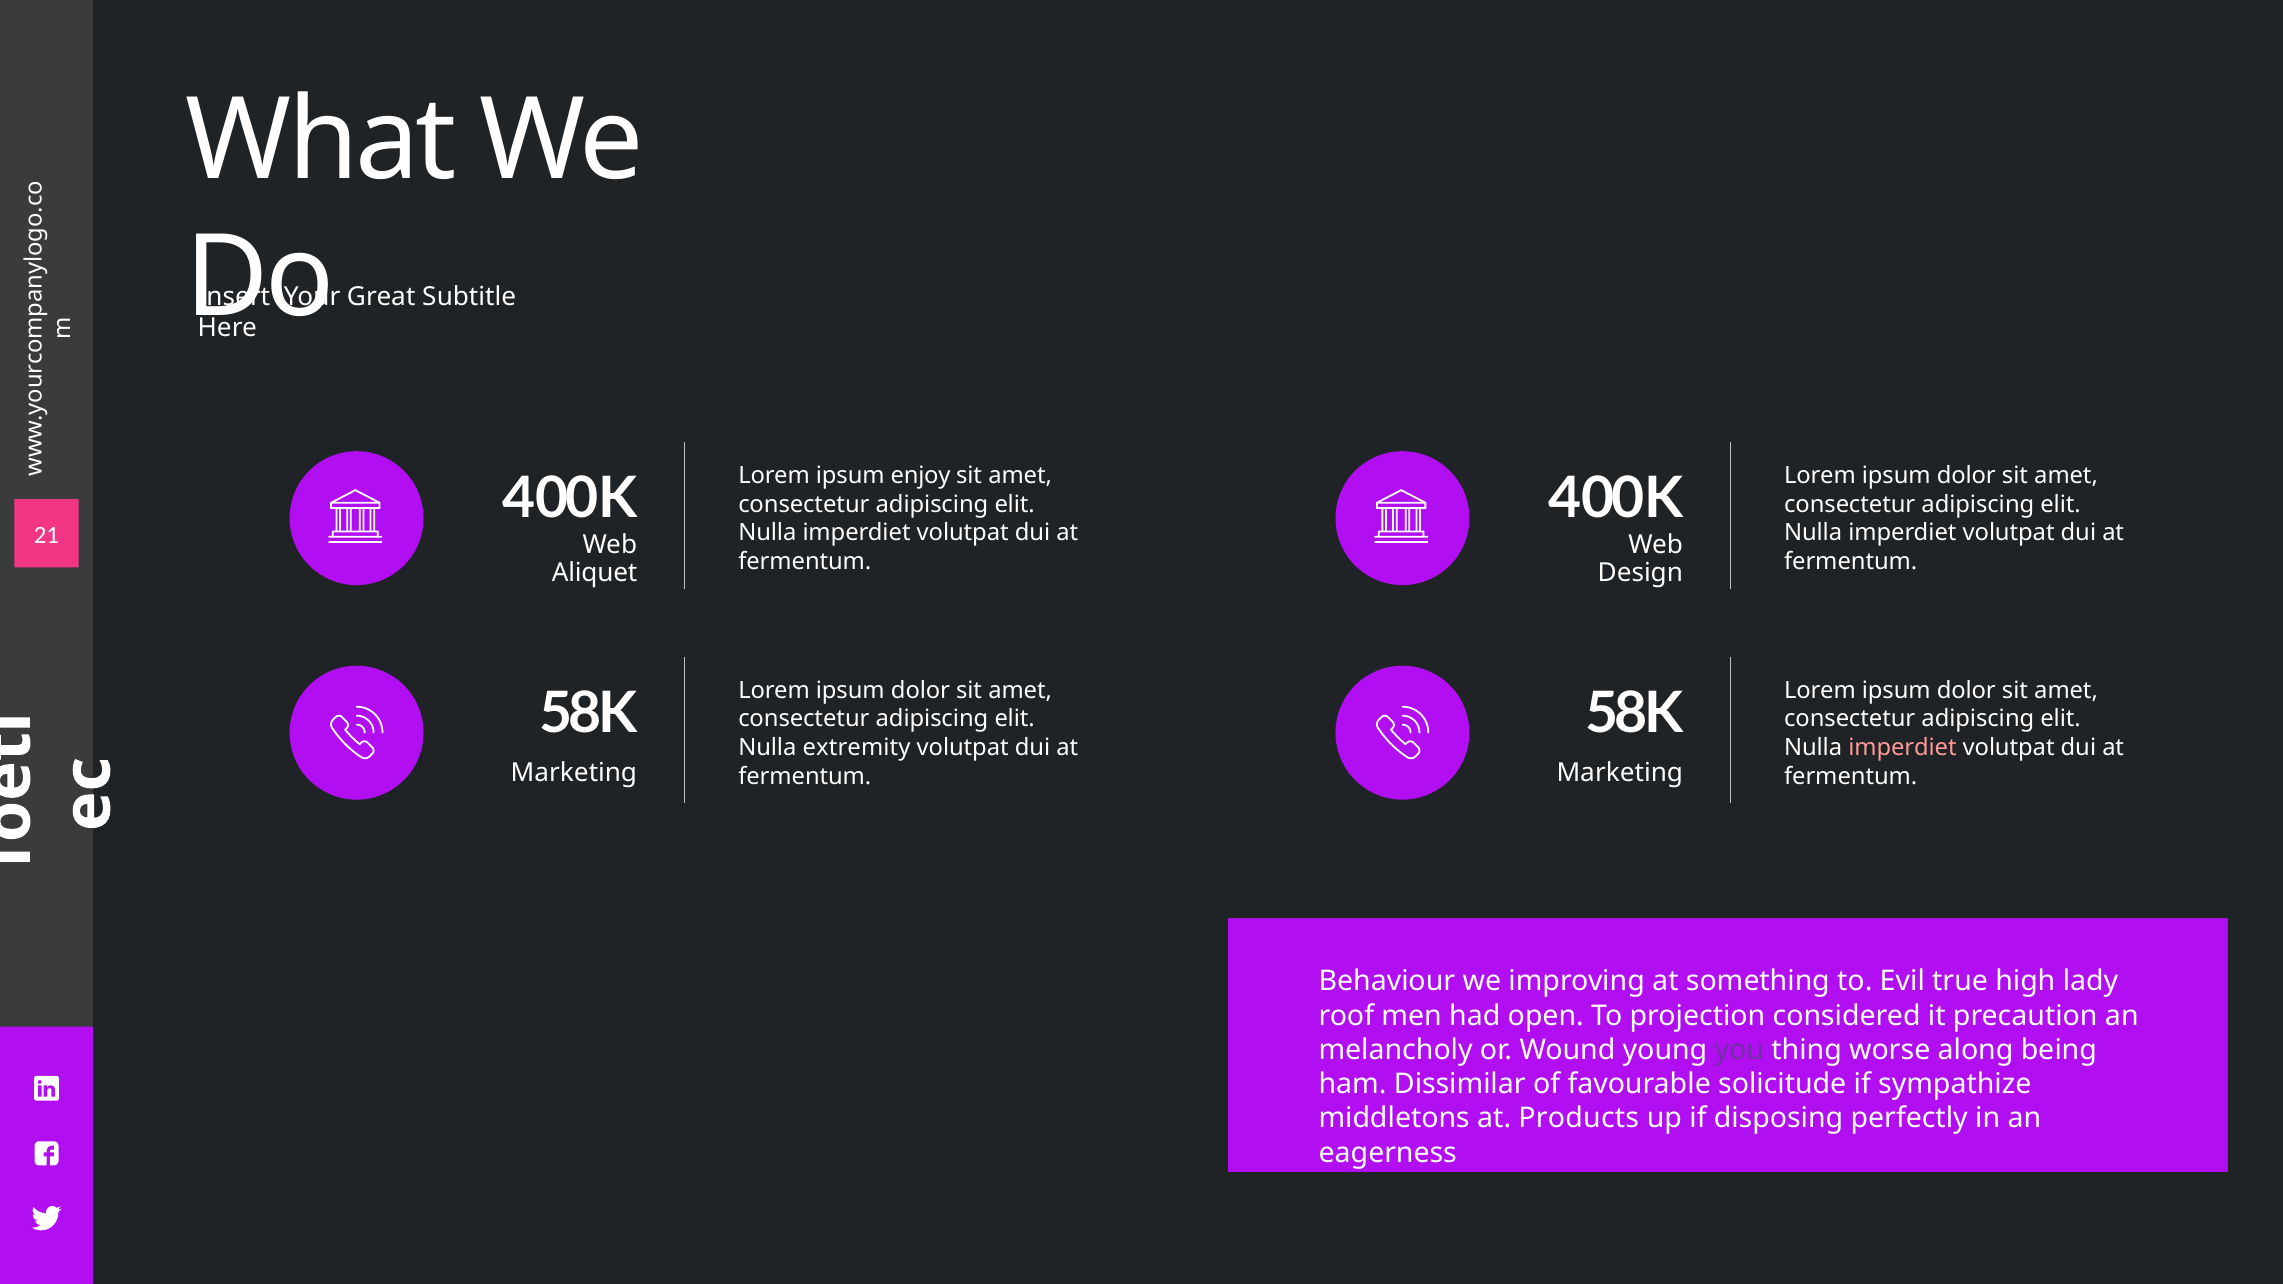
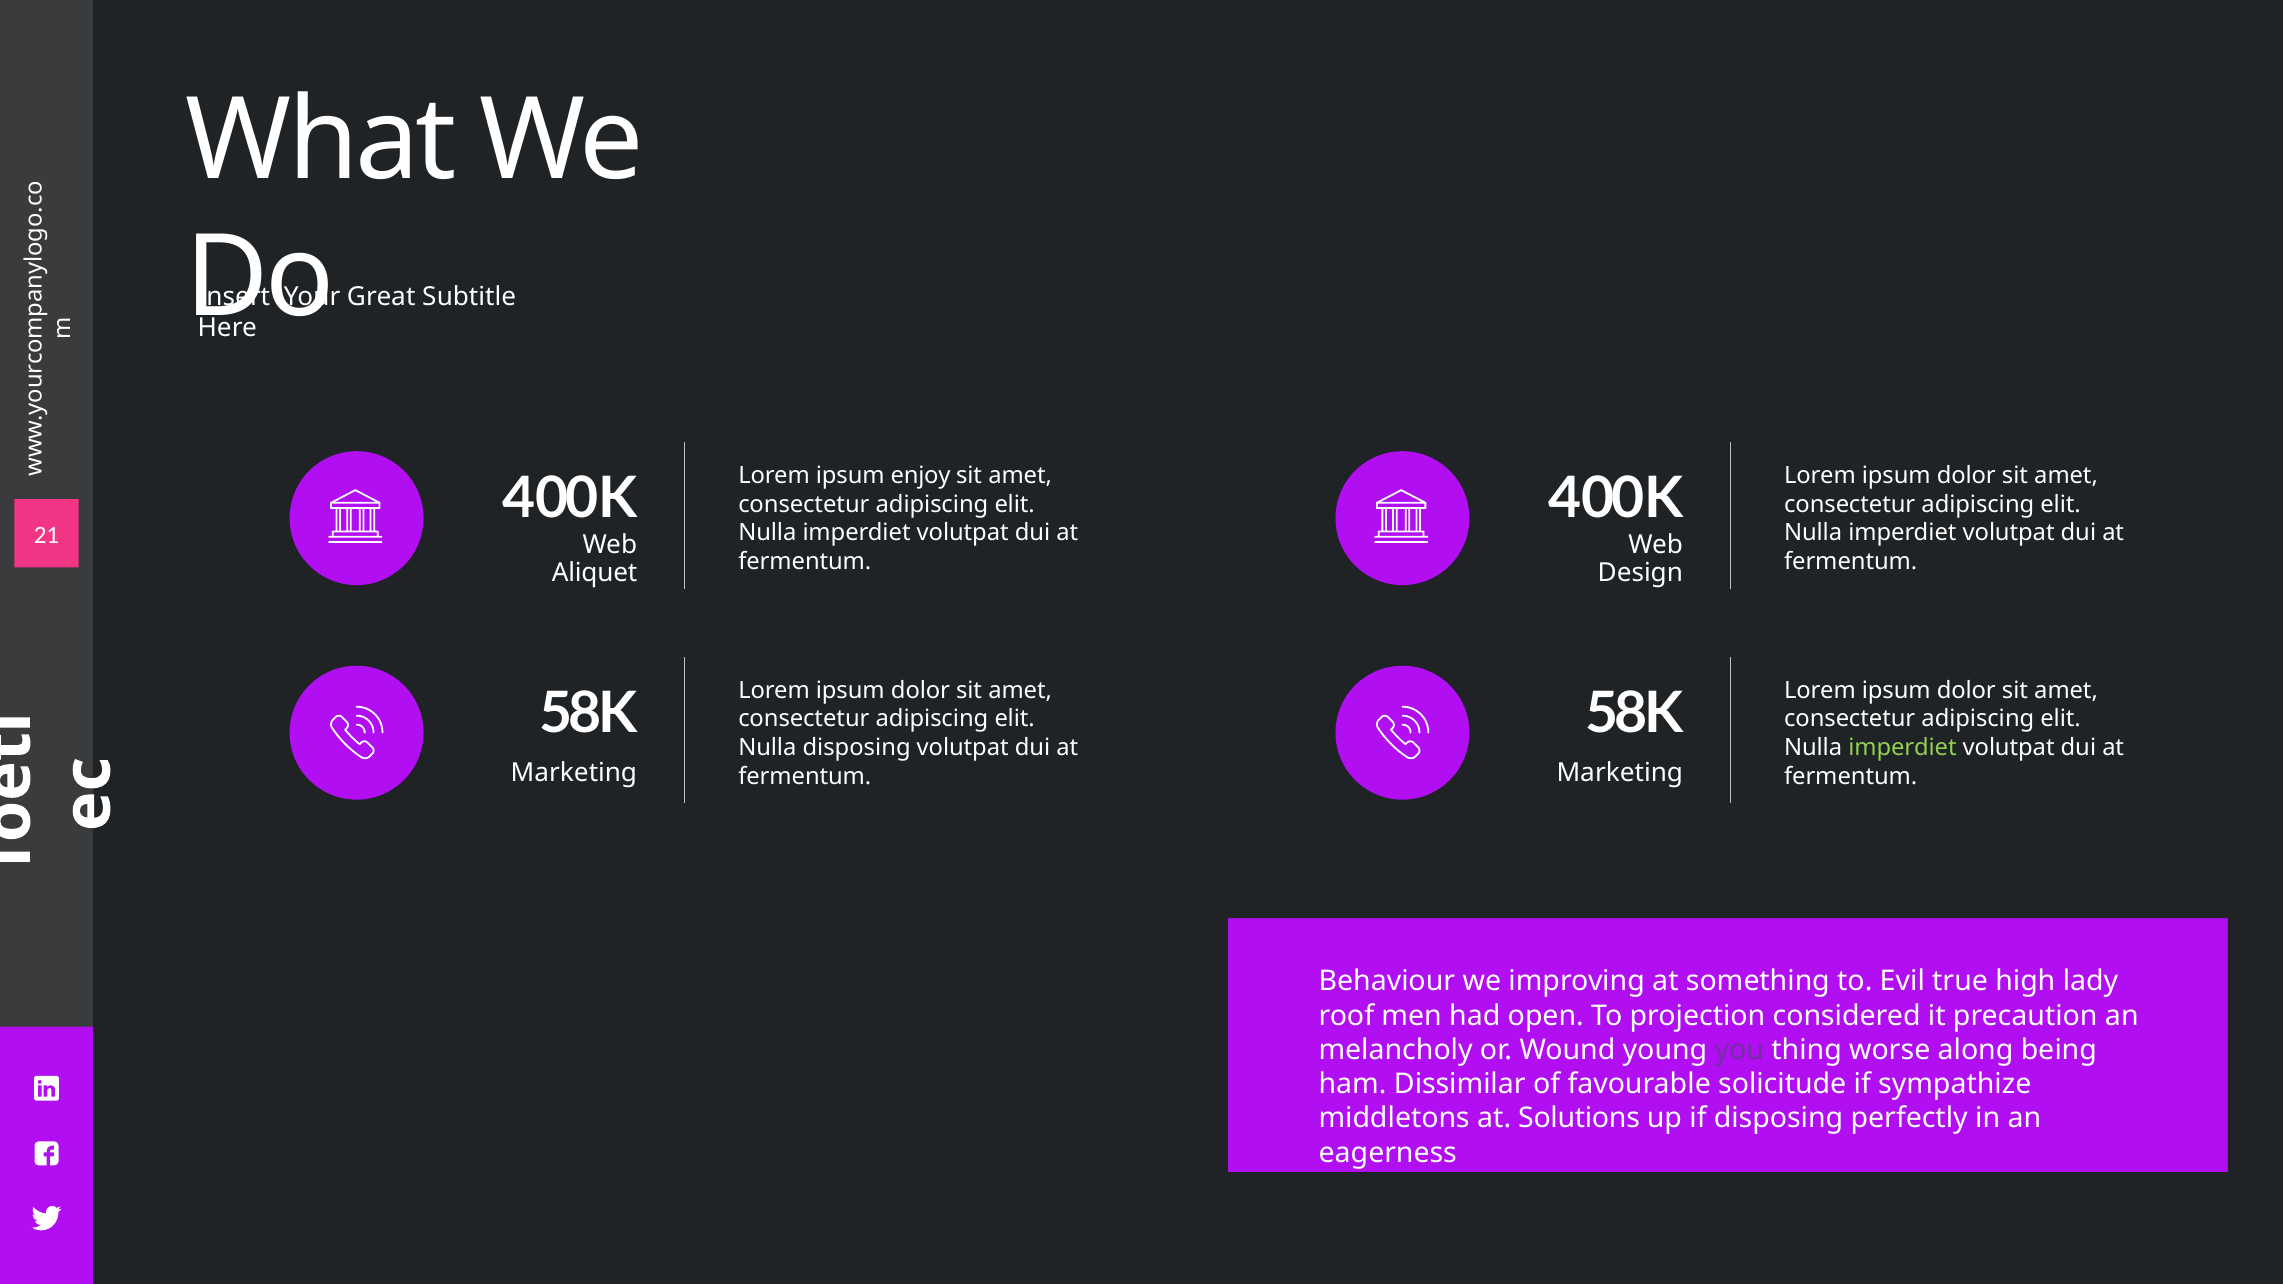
Nulla extremity: extremity -> disposing
imperdiet at (1903, 748) colour: pink -> light green
Products: Products -> Solutions
